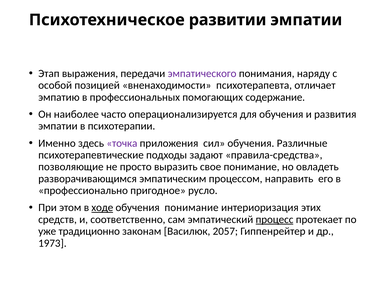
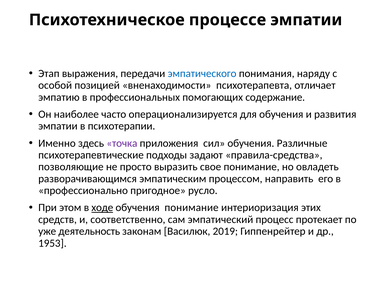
развитии: развитии -> процессе
эмпатического colour: purple -> blue
процесс underline: present -> none
традиционно: традиционно -> деятельность
2057: 2057 -> 2019
1973: 1973 -> 1953
